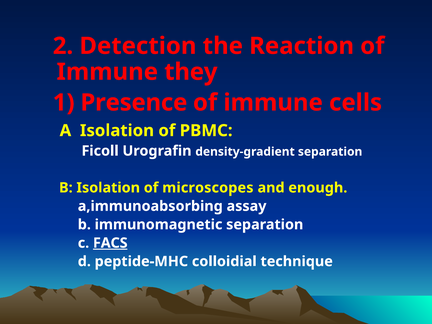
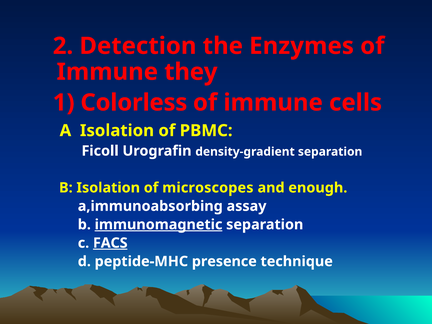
Reaction: Reaction -> Enzymes
Presence: Presence -> Colorless
immunomagnetic underline: none -> present
colloidial: colloidial -> presence
